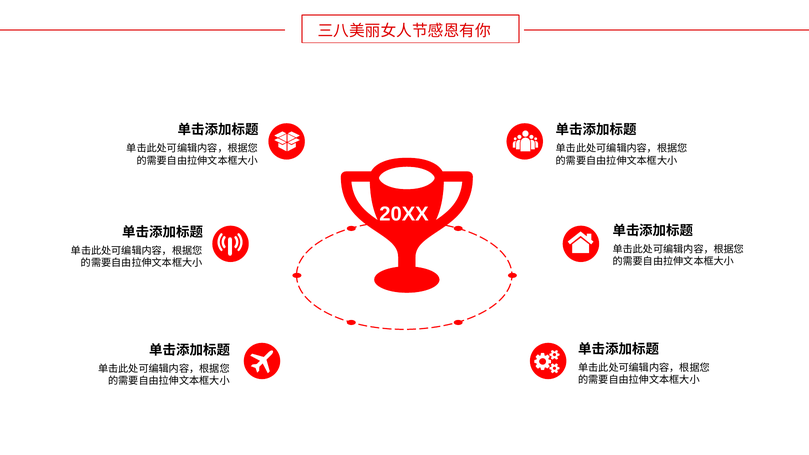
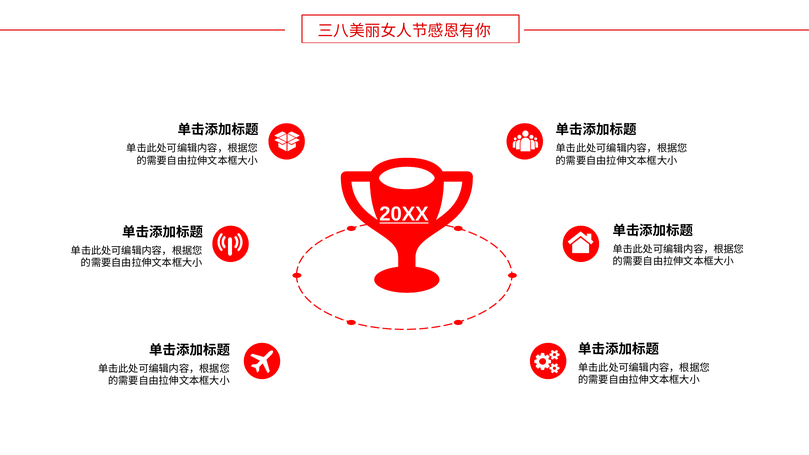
20XX underline: none -> present
